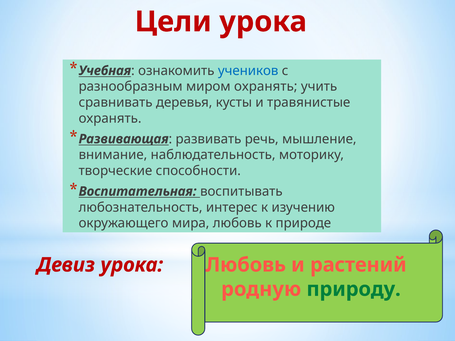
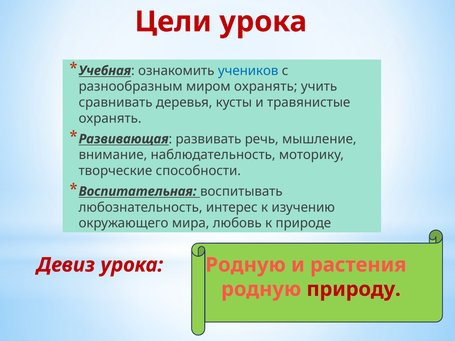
урока Любовь: Любовь -> Родную
растений: растений -> растения
природу colour: green -> red
